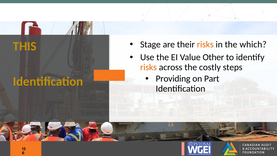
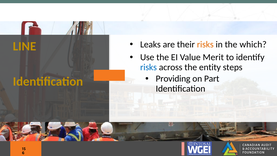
Stage: Stage -> Leaks
THIS: THIS -> LINE
Other: Other -> Merit
risks at (148, 67) colour: orange -> blue
costly: costly -> entity
